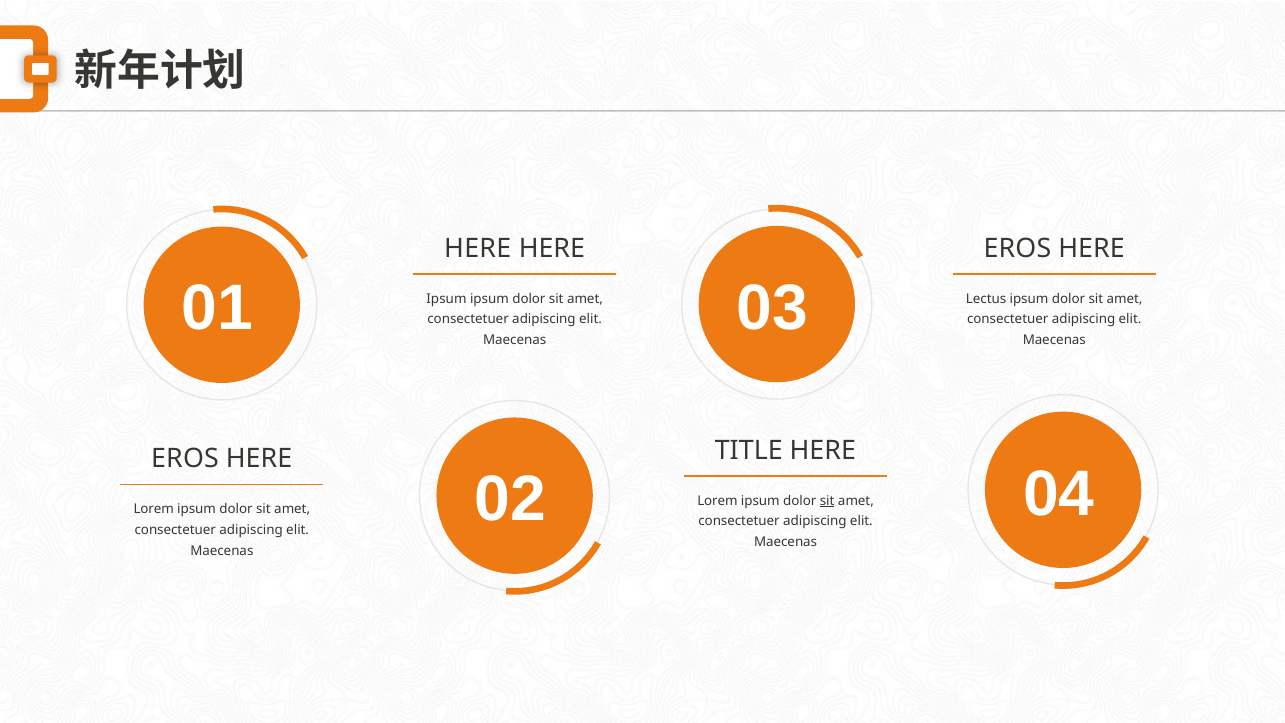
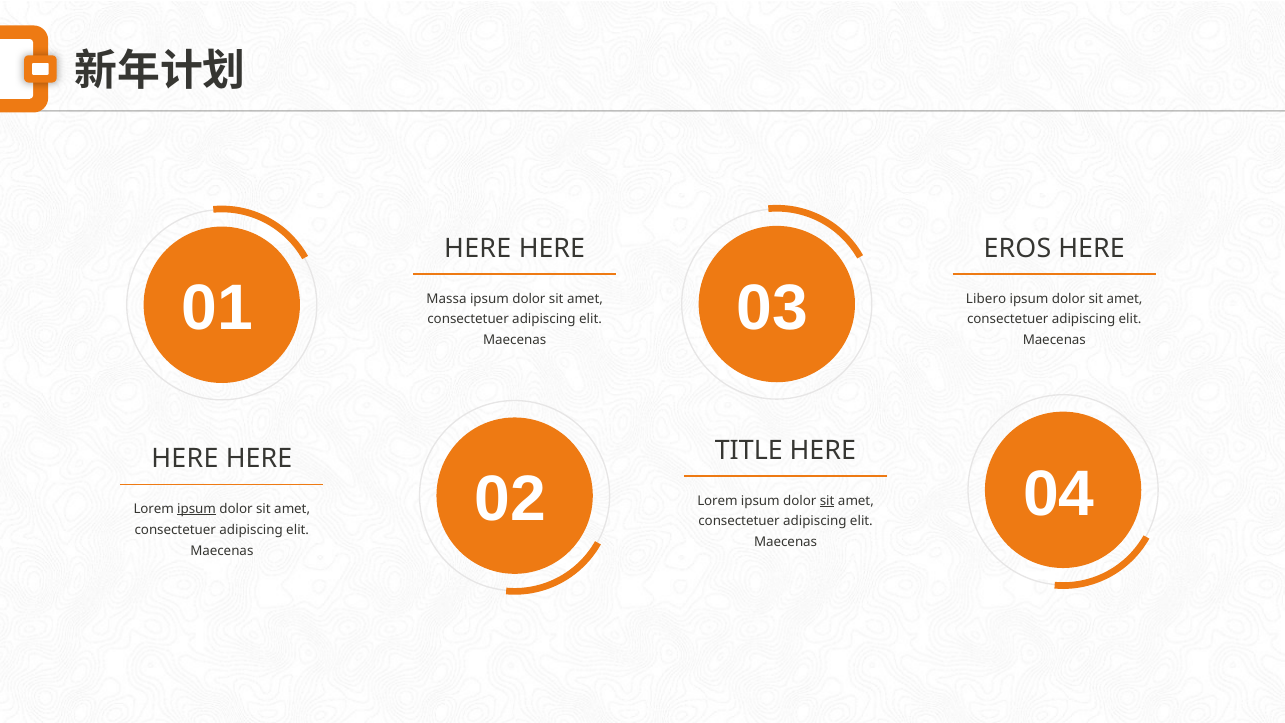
Ipsum at (446, 299): Ipsum -> Massa
Lectus: Lectus -> Libero
EROS at (185, 459): EROS -> HERE
ipsum at (197, 509) underline: none -> present
